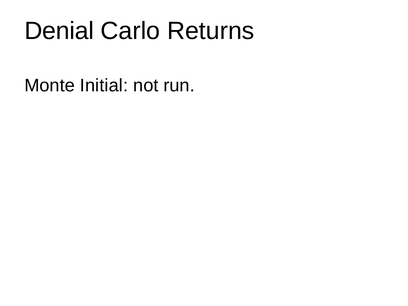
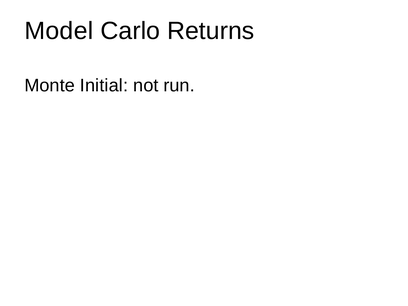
Denial: Denial -> Model
